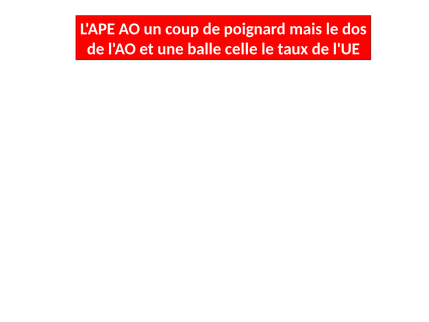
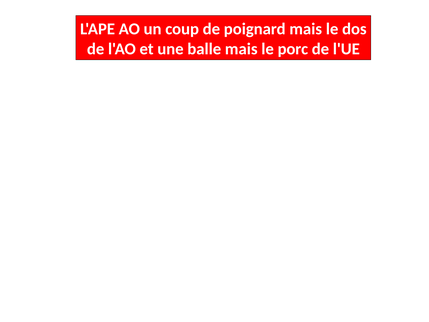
balle celle: celle -> mais
taux: taux -> porc
